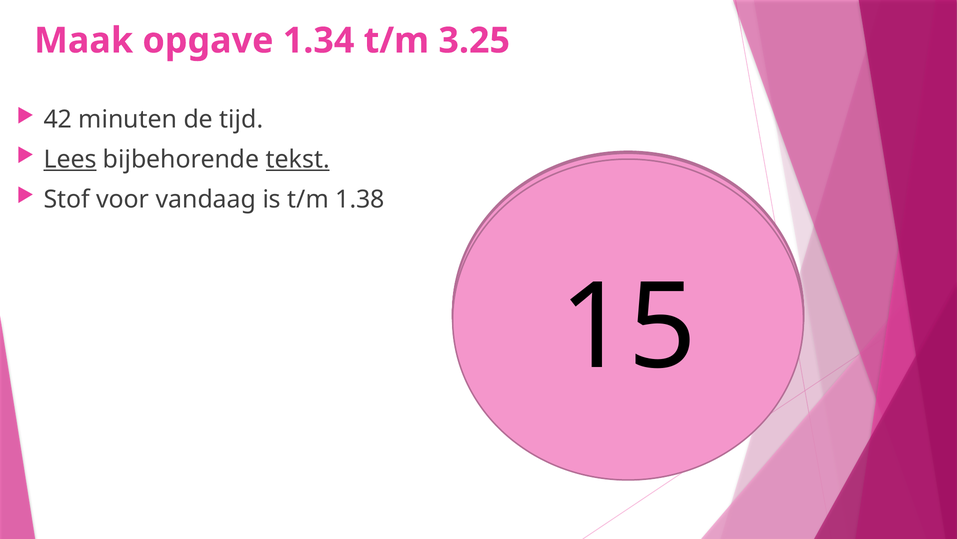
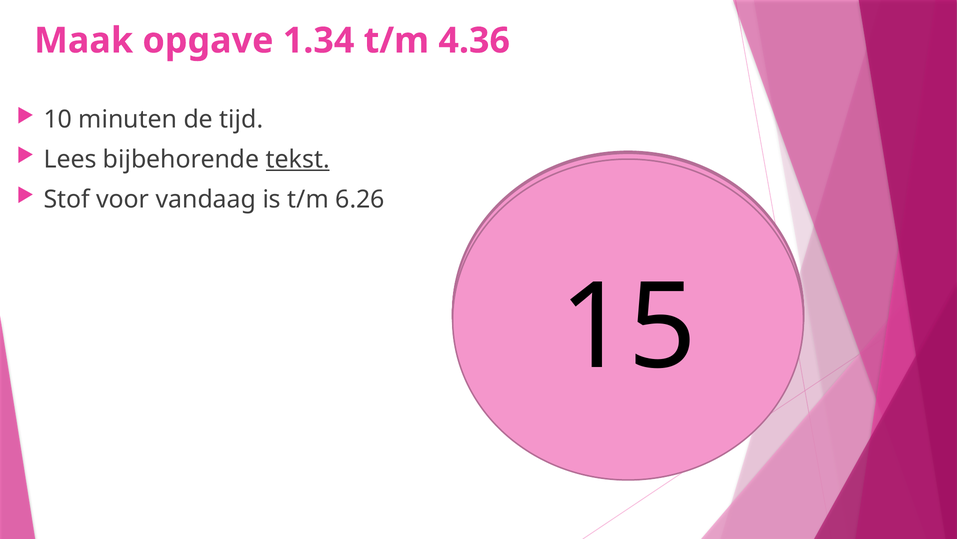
3.25: 3.25 -> 4.36
42 at (58, 119): 42 -> 10
Lees underline: present -> none
1.38: 1.38 -> 6.26
